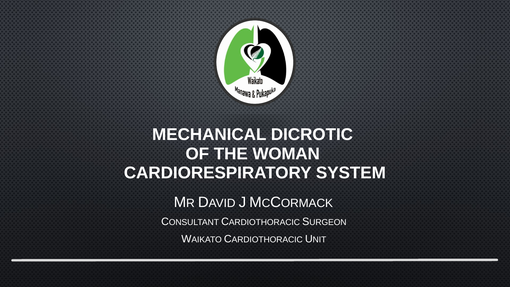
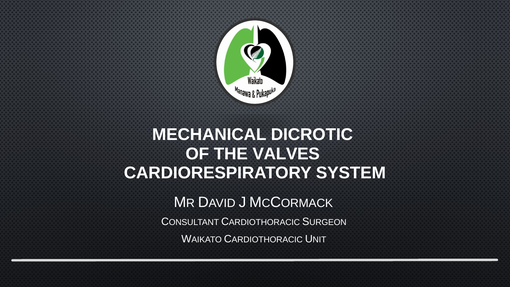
WOMAN: WOMAN -> VALVES
